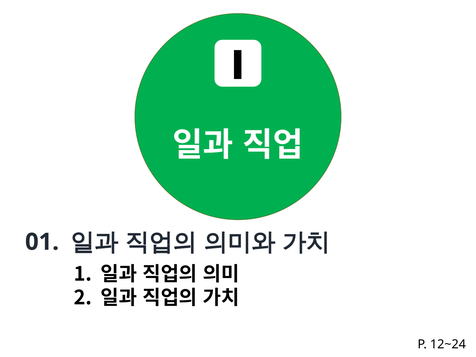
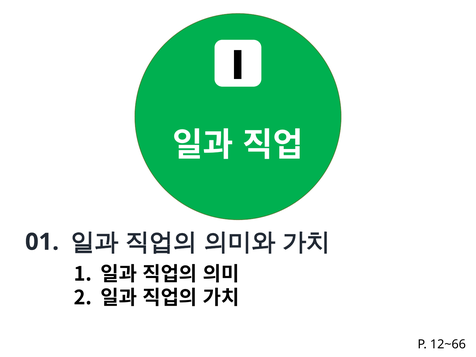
12~24: 12~24 -> 12~66
